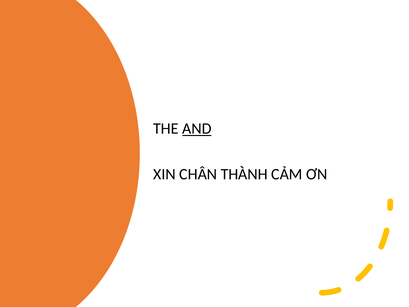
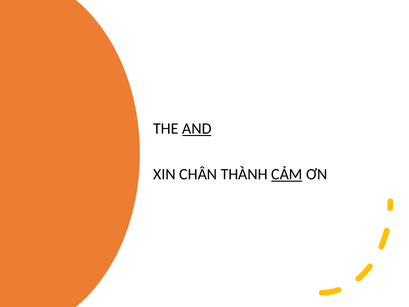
CẢM underline: none -> present
